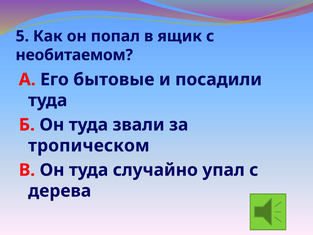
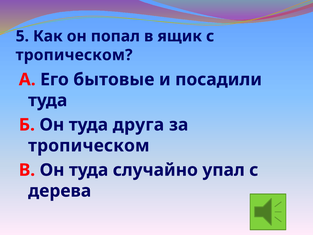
необитаемом at (74, 55): необитаемом -> тропическом
звали: звали -> друга
